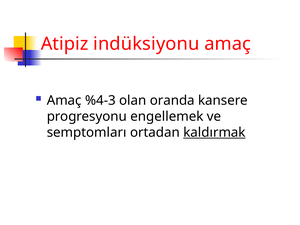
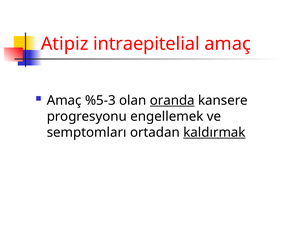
indüksiyonu: indüksiyonu -> intraepitelial
%4-3: %4-3 -> %5-3
oranda underline: none -> present
